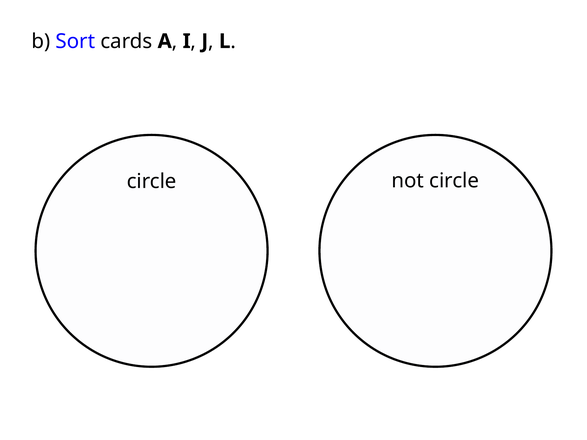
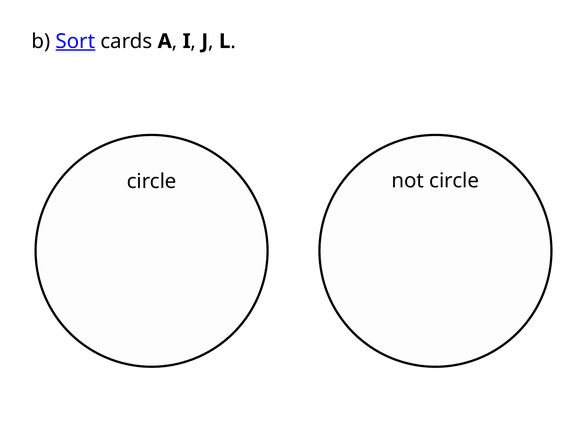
Sort underline: none -> present
